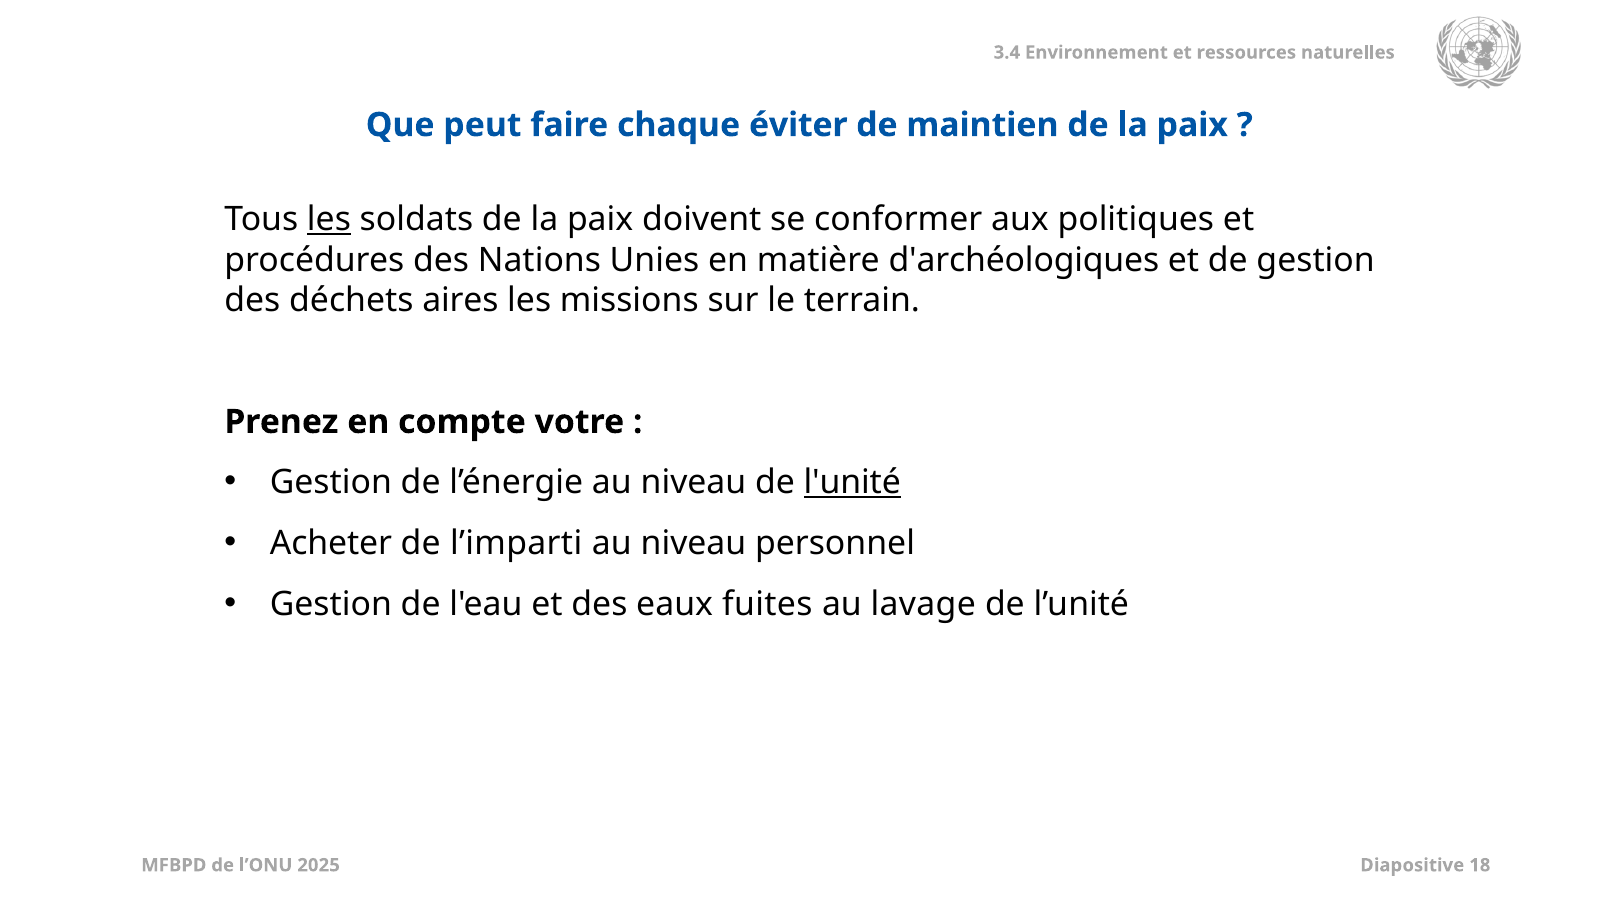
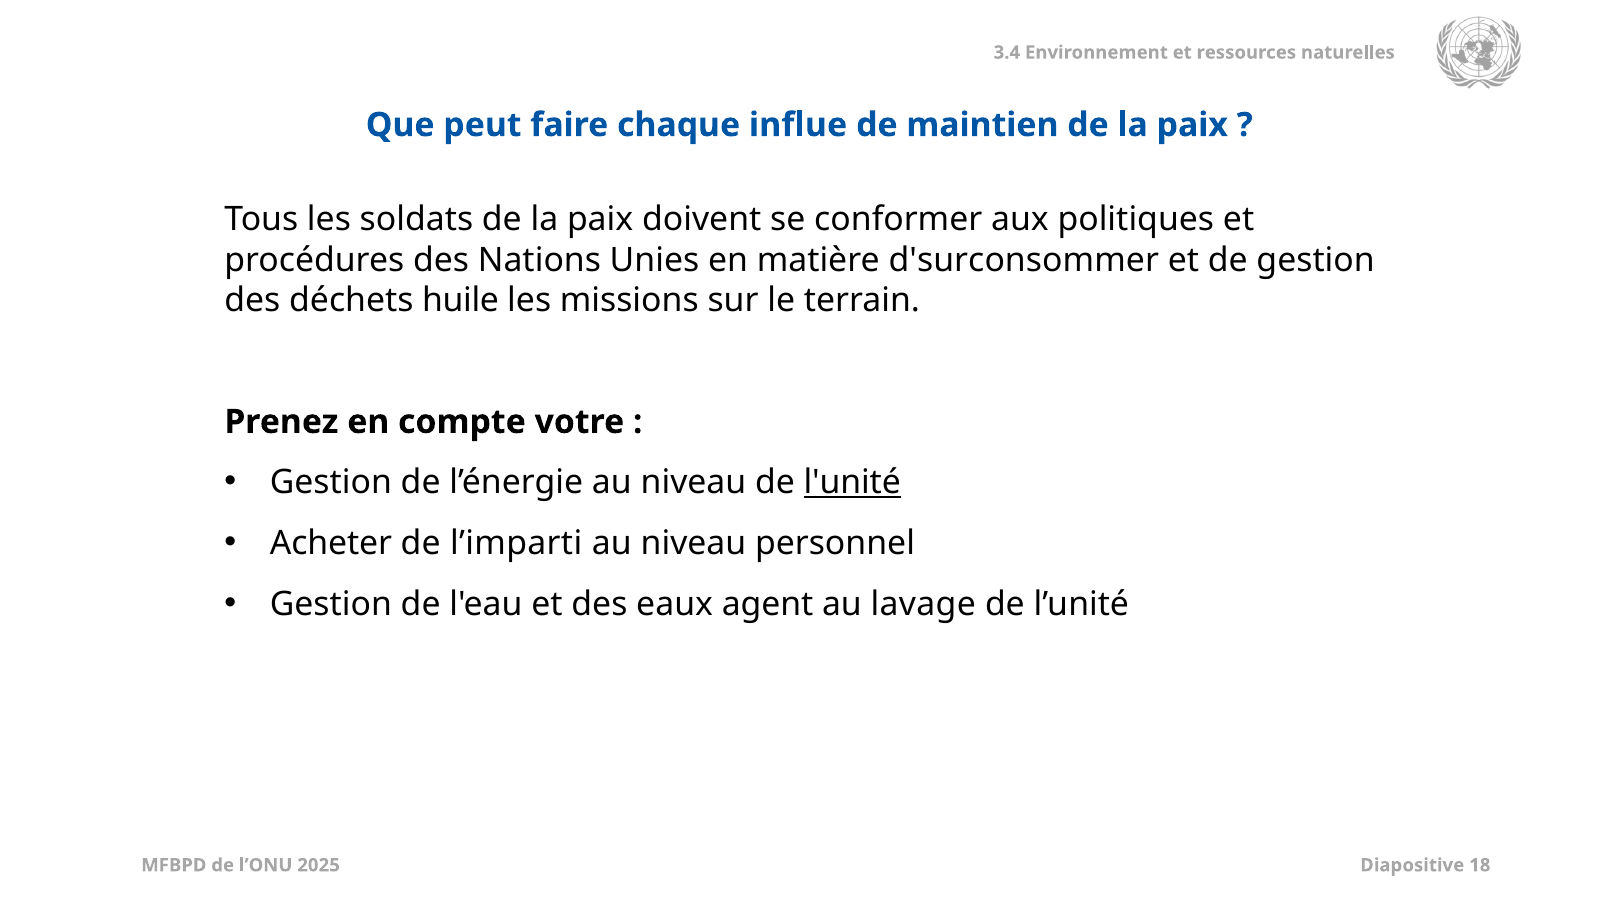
éviter: éviter -> influe
les at (329, 220) underline: present -> none
d'archéologiques: d'archéologiques -> d'surconsommer
aires: aires -> huile
fuites: fuites -> agent
